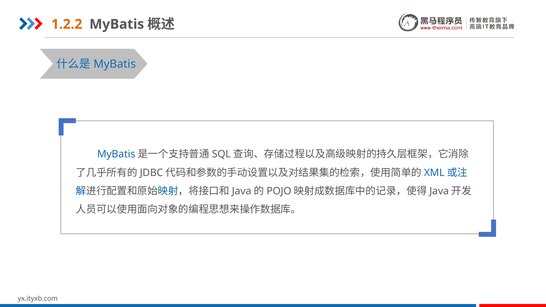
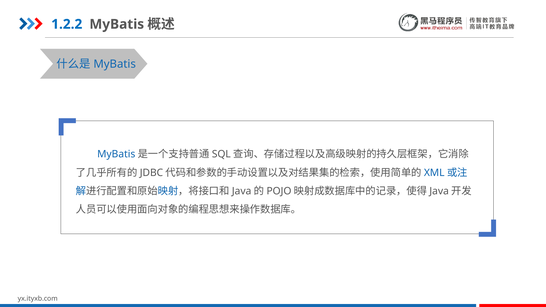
1.2.2 colour: orange -> blue
